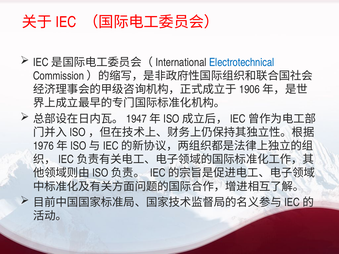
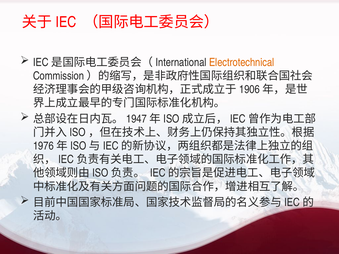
Electrotechnical colour: blue -> orange
